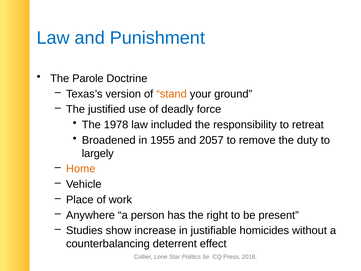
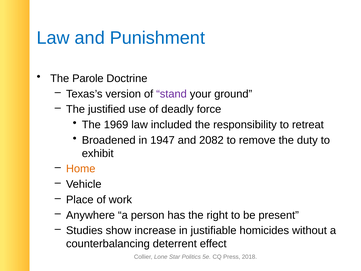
stand colour: orange -> purple
1978: 1978 -> 1969
1955: 1955 -> 1947
2057: 2057 -> 2082
largely: largely -> exhibit
